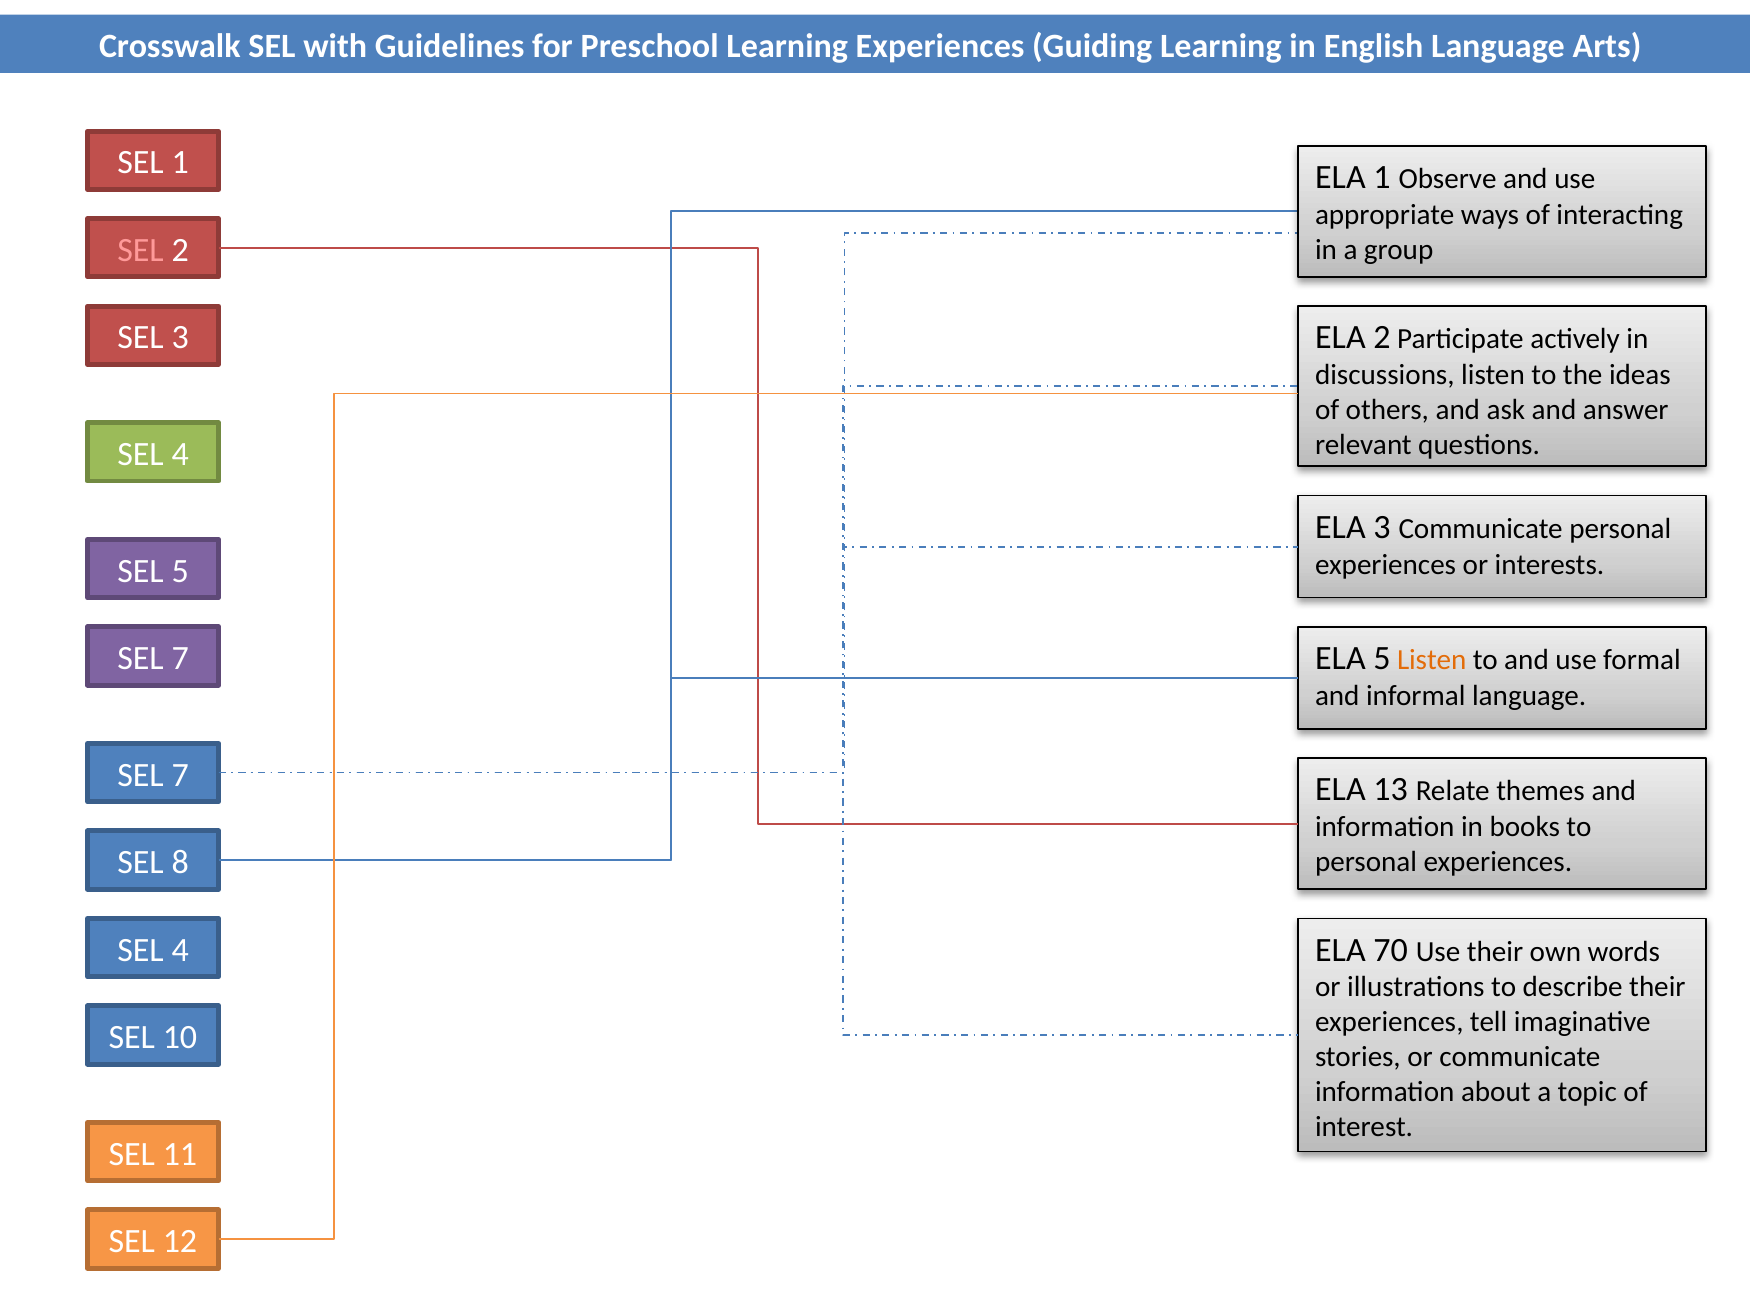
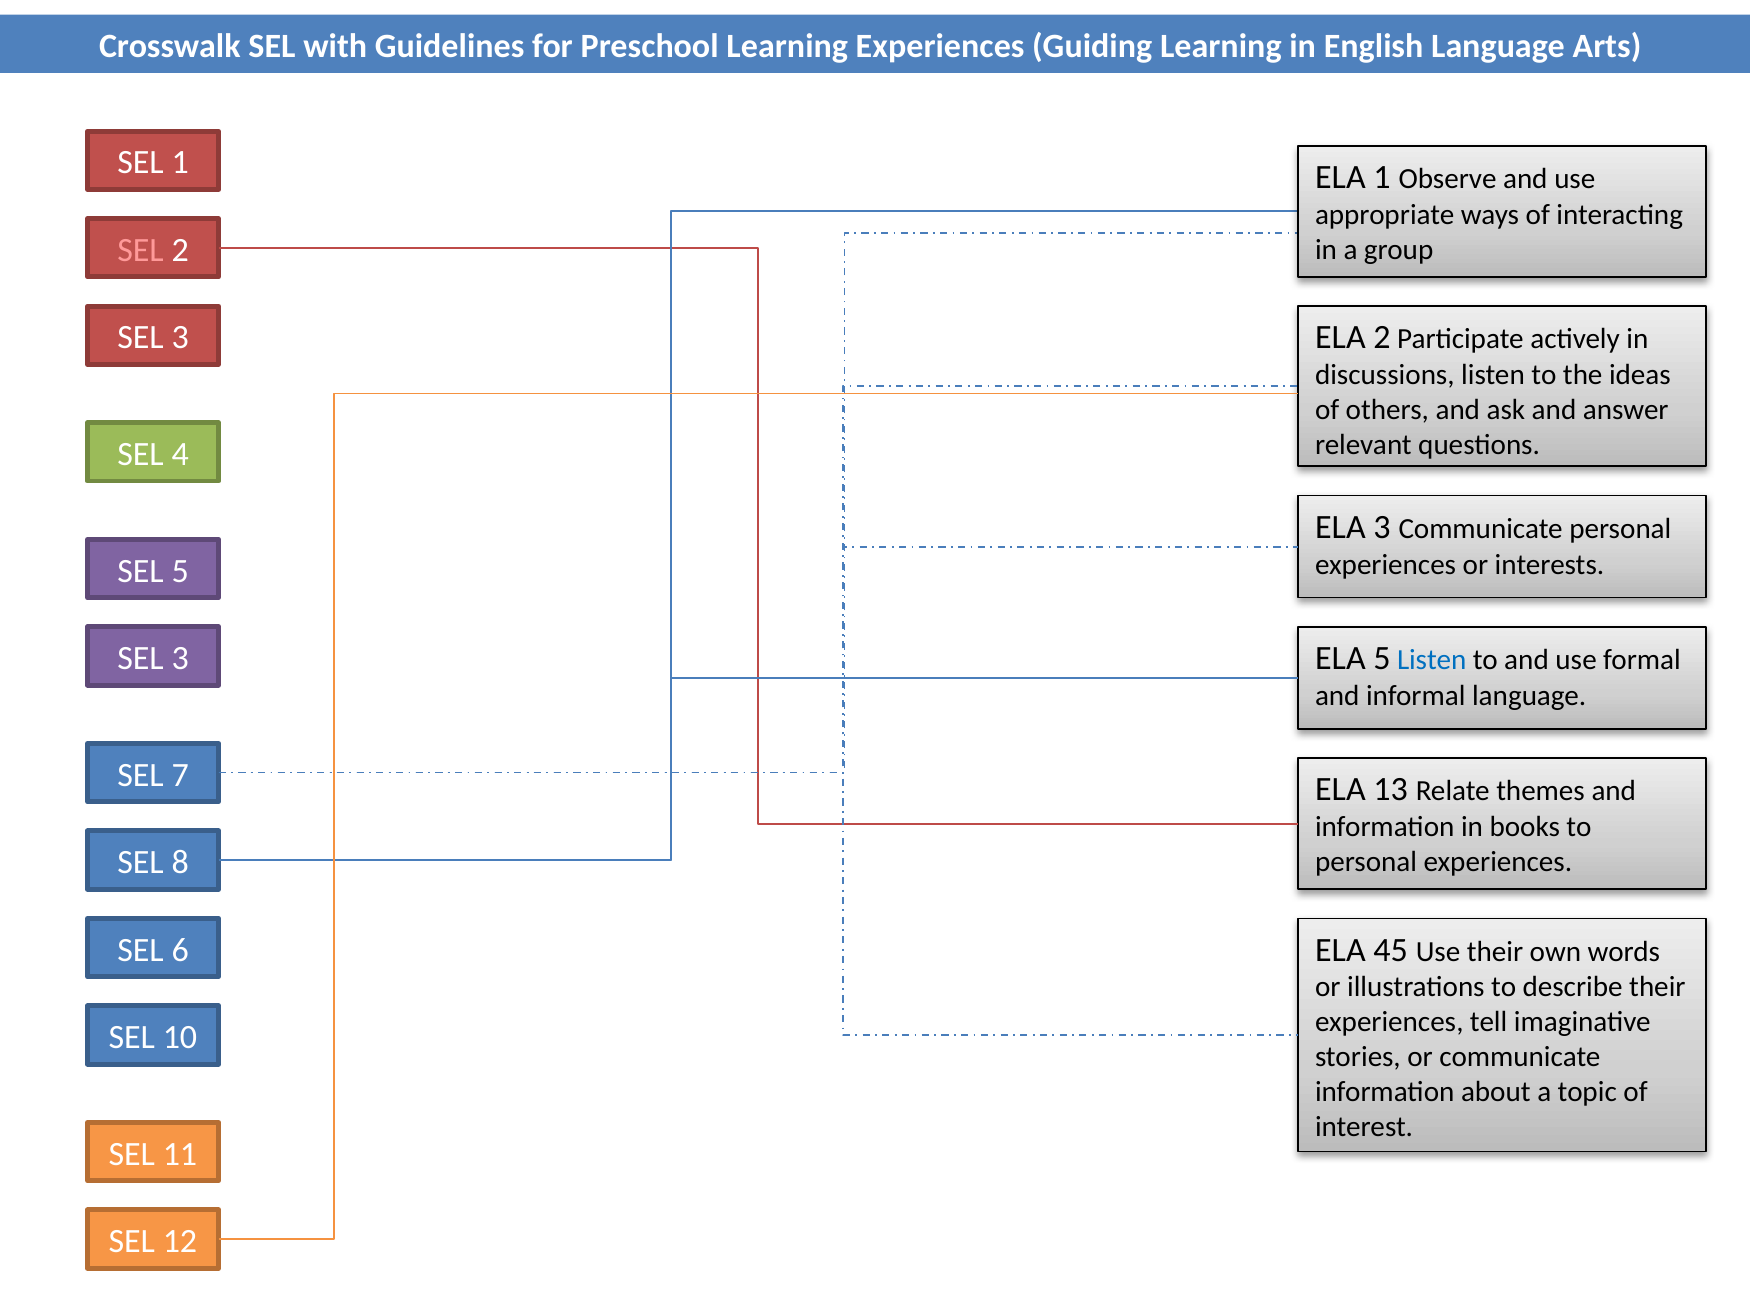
7 at (180, 659): 7 -> 3
Listen at (1432, 660) colour: orange -> blue
4 at (180, 950): 4 -> 6
70: 70 -> 45
